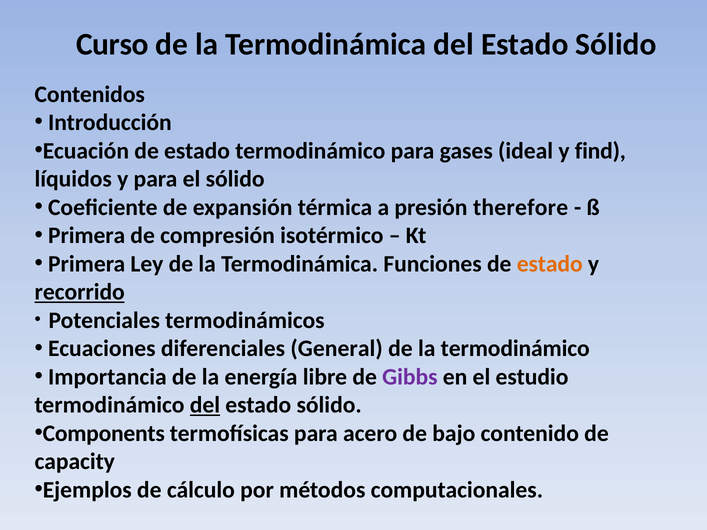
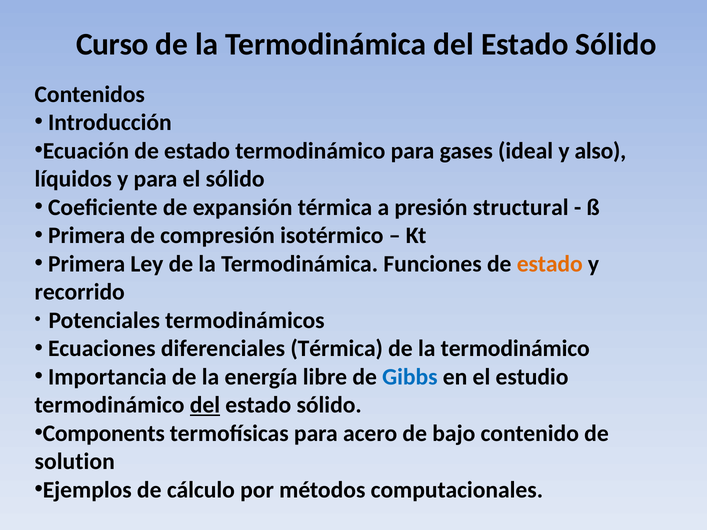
find: find -> also
therefore: therefore -> structural
recorrido underline: present -> none
diferenciales General: General -> Térmica
Gibbs colour: purple -> blue
capacity: capacity -> solution
